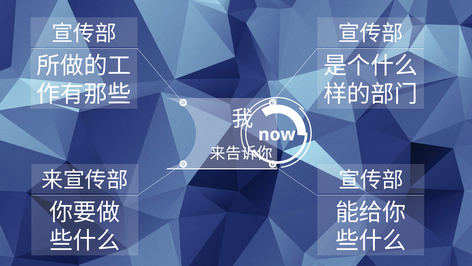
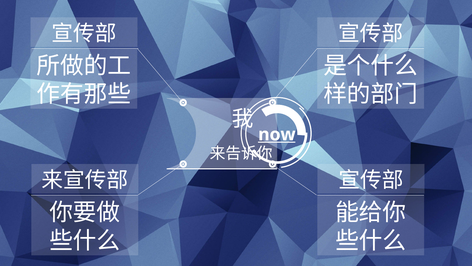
now underline: none -> present
